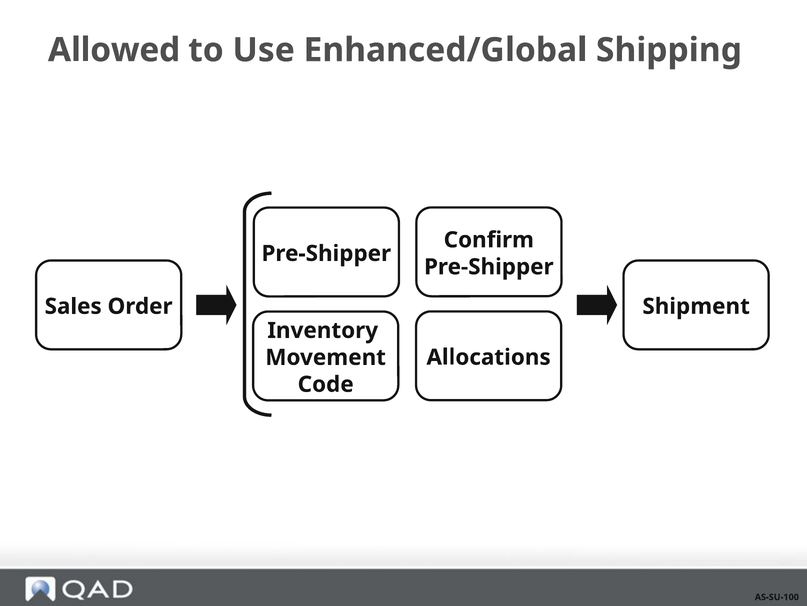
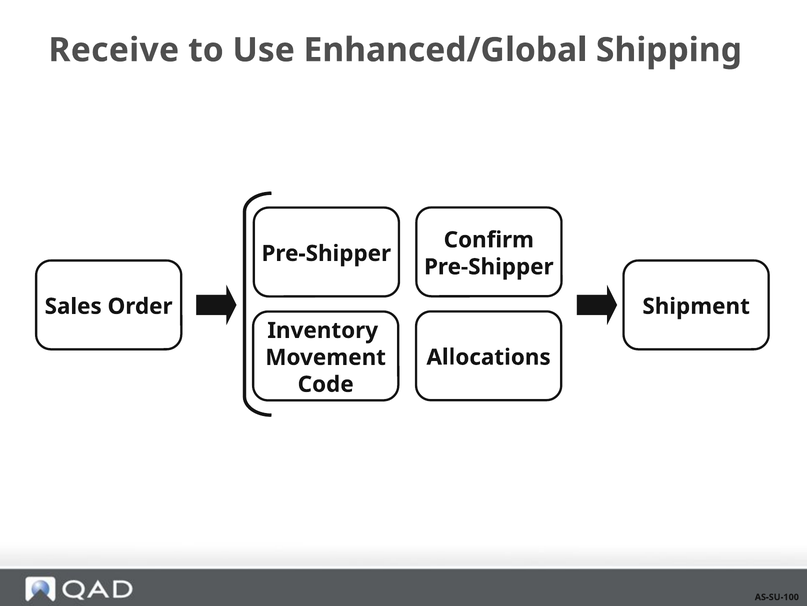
Allowed: Allowed -> Receive
